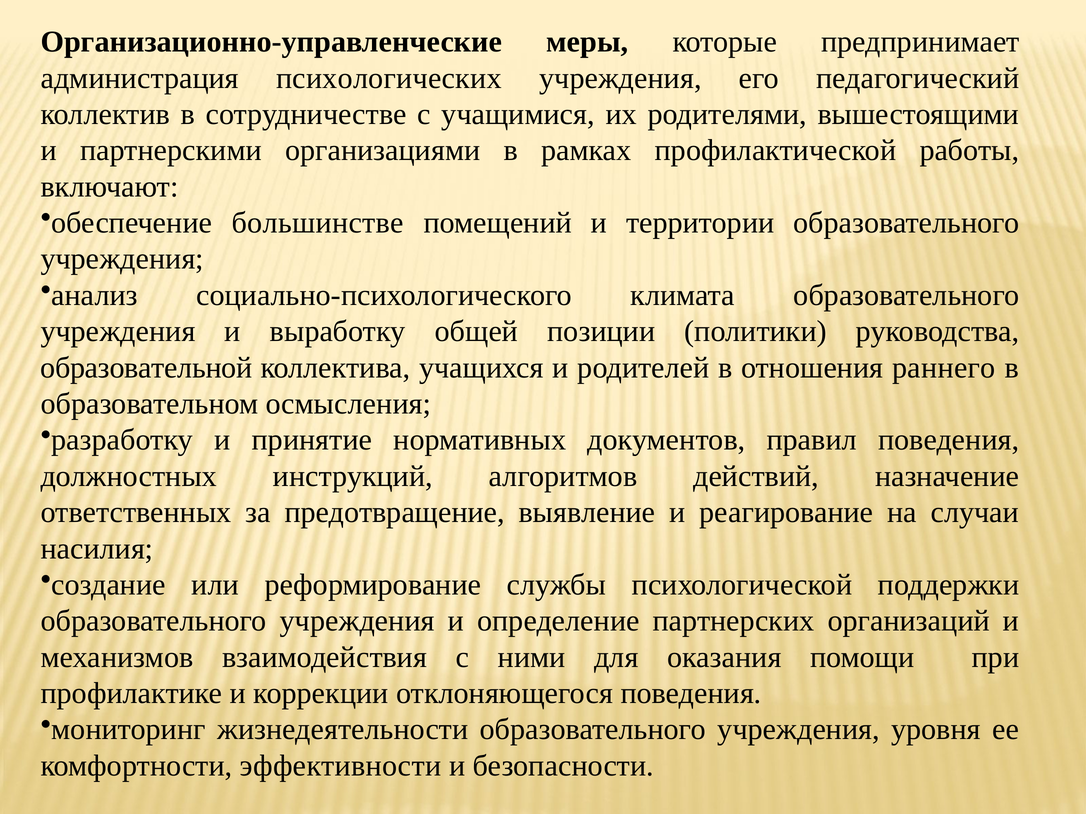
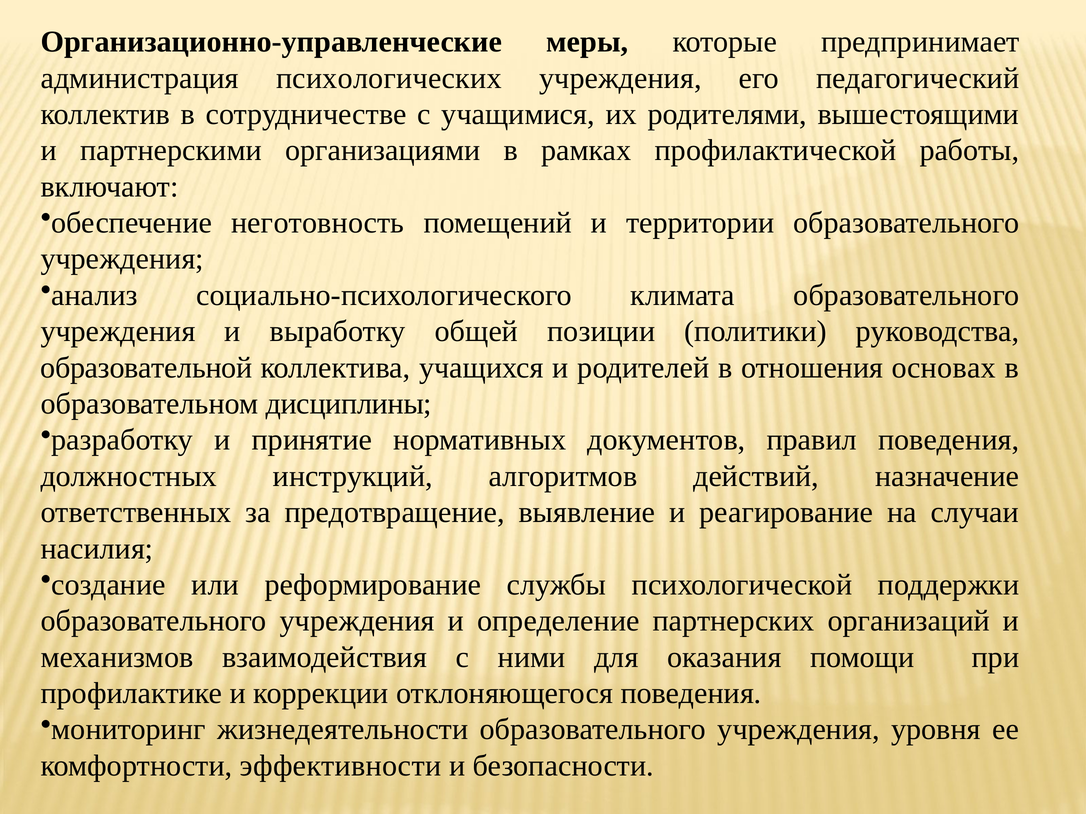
большинстве: большинстве -> неготовность
раннего: раннего -> основах
осмысления: осмысления -> дисциплины
